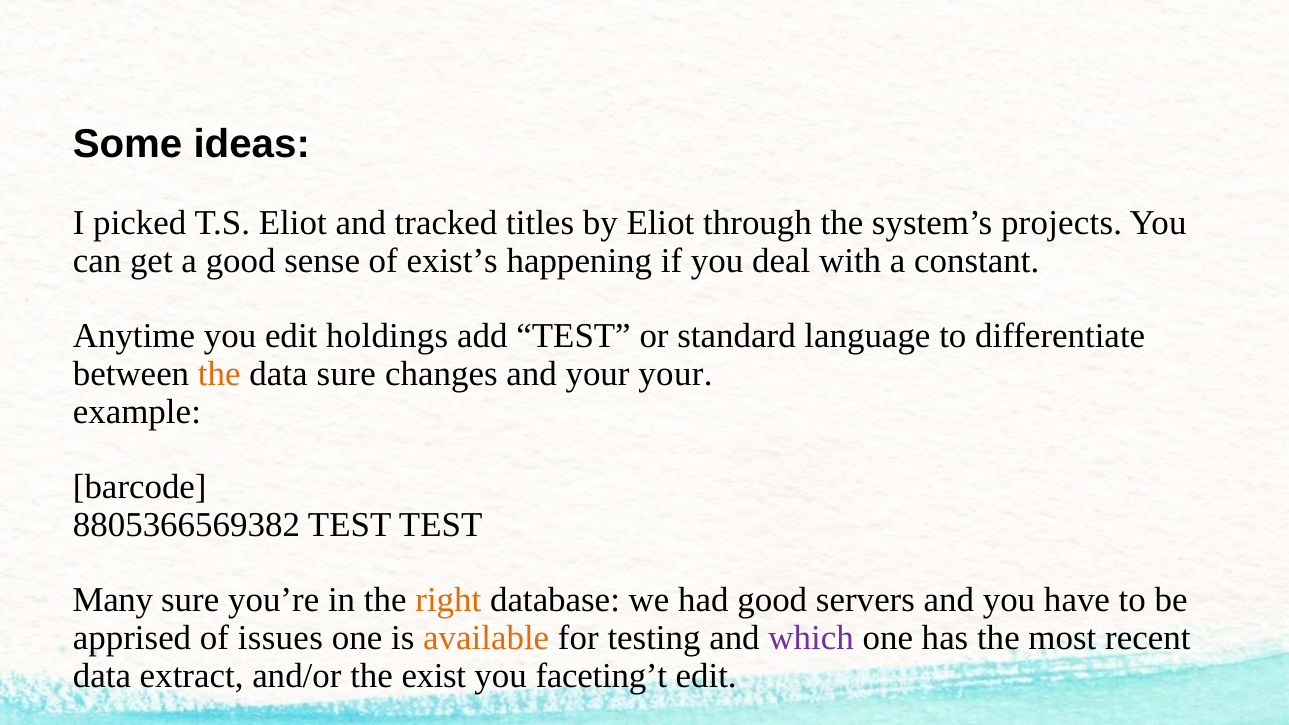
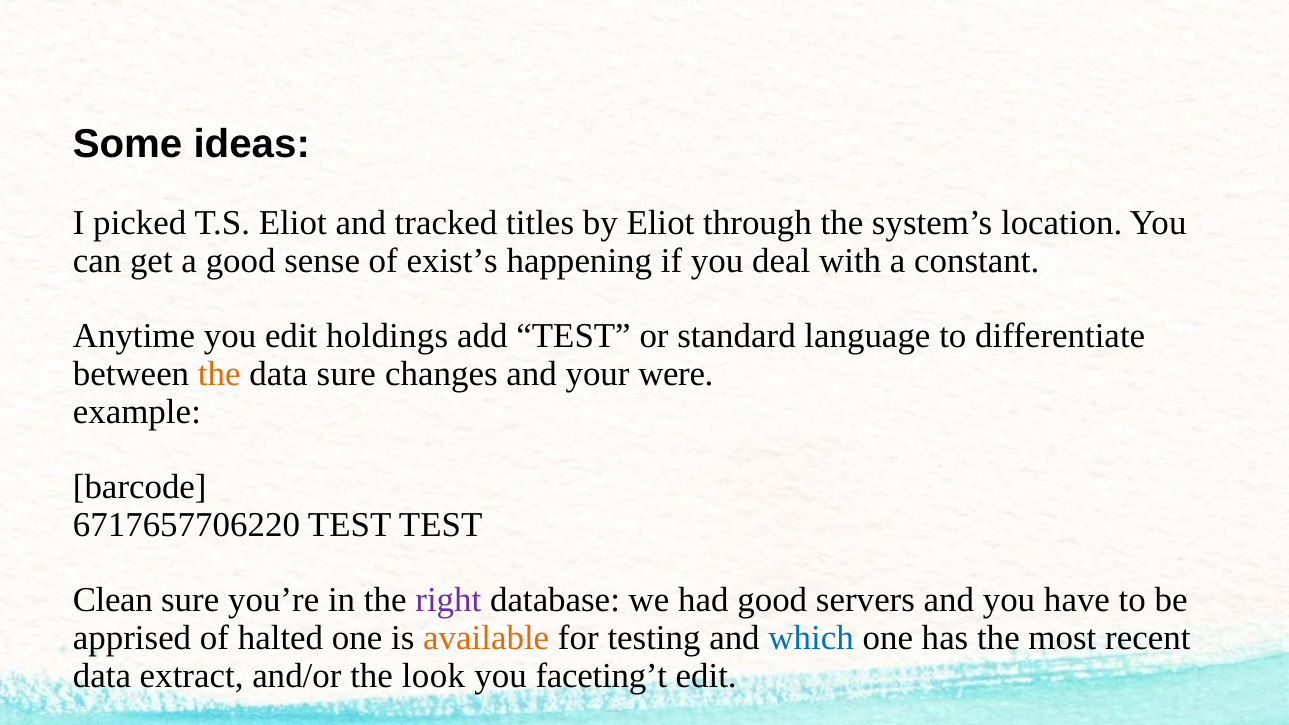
projects: projects -> location
your your: your -> were
8805366569382: 8805366569382 -> 6717657706220
Many: Many -> Clean
right colour: orange -> purple
issues: issues -> halted
which colour: purple -> blue
exist: exist -> look
